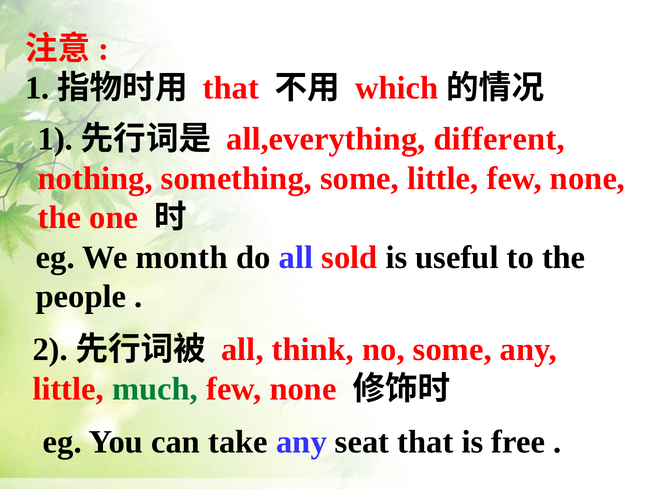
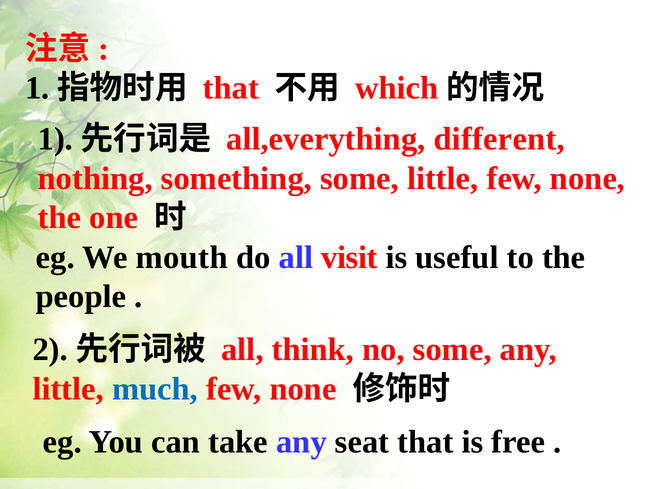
month: month -> mouth
sold: sold -> visit
much colour: green -> blue
